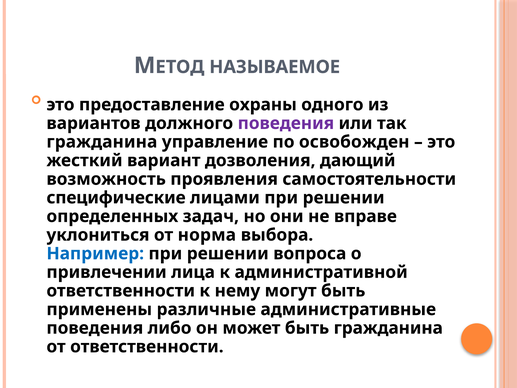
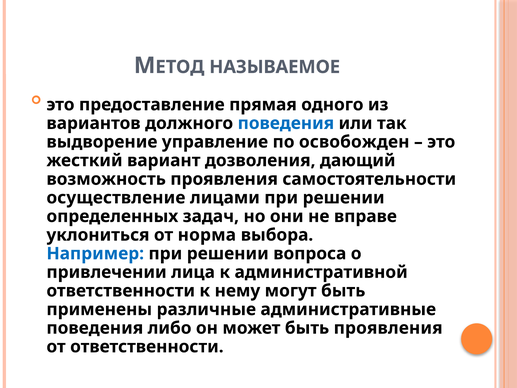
охраны: охраны -> прямая
поведения at (286, 123) colour: purple -> blue
гражданина at (102, 142): гражданина -> выдворение
специфические: специфические -> осуществление
быть гражданина: гражданина -> проявления
